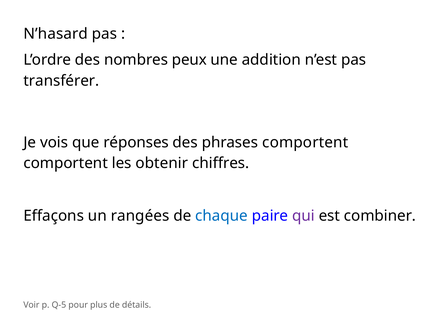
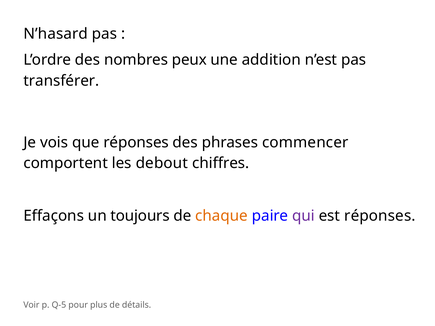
phrases comportent: comportent -> commencer
obtenir: obtenir -> debout
rangées: rangées -> toujours
chaque colour: blue -> orange
est combiner: combiner -> réponses
